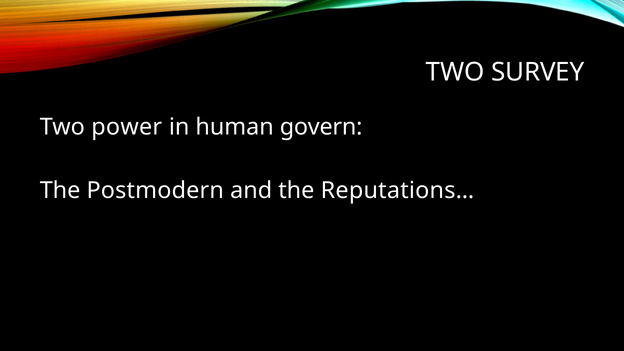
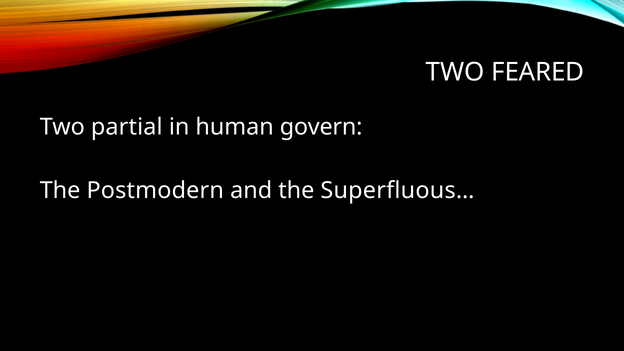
SURVEY: SURVEY -> FEARED
power: power -> partial
Reputations…: Reputations… -> Superfluous…
